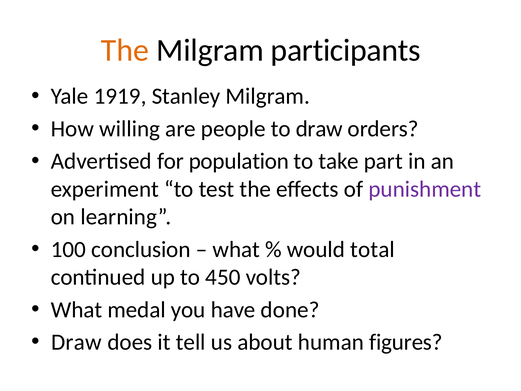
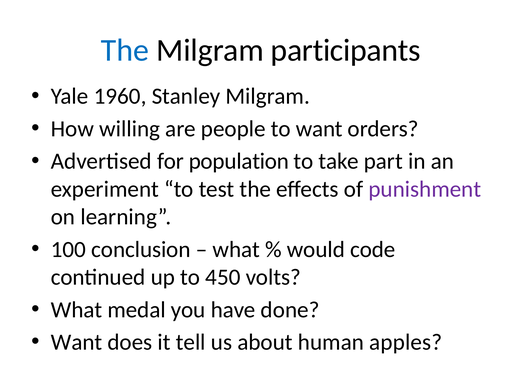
The at (125, 50) colour: orange -> blue
1919: 1919 -> 1960
to draw: draw -> want
total: total -> code
Draw at (76, 342): Draw -> Want
figures: figures -> apples
